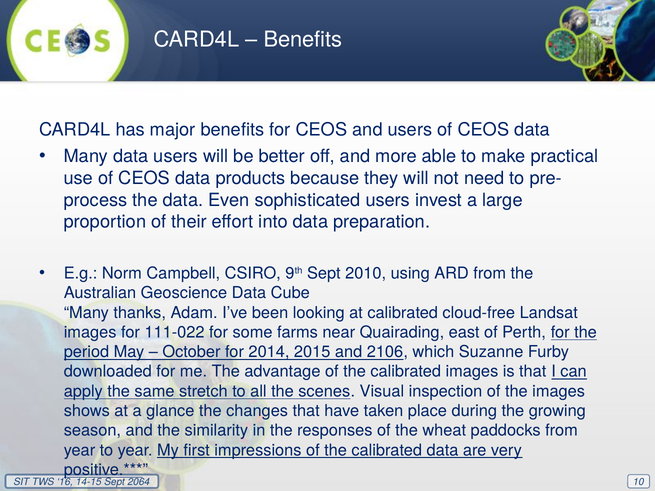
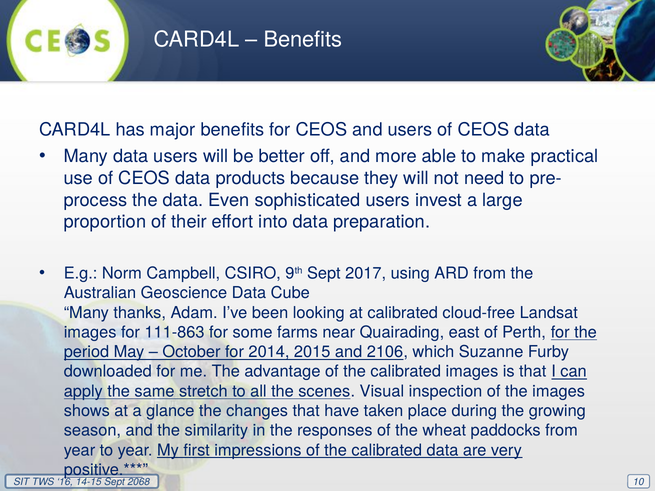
2010: 2010 -> 2017
111-022: 111-022 -> 111-863
2064: 2064 -> 2068
